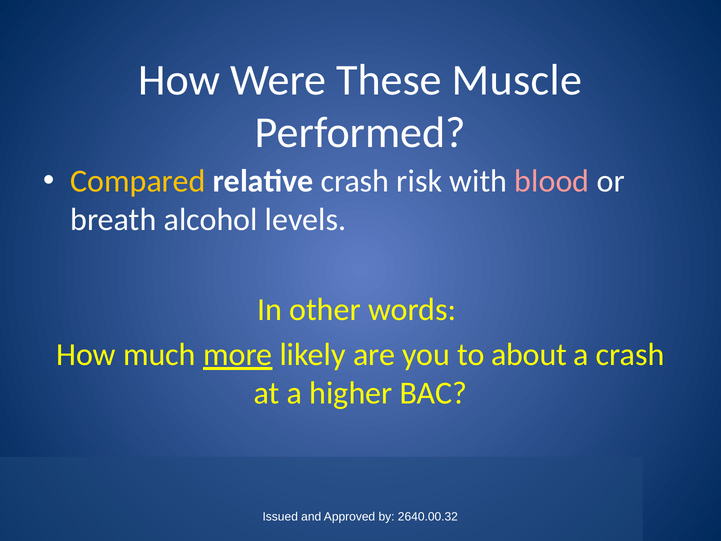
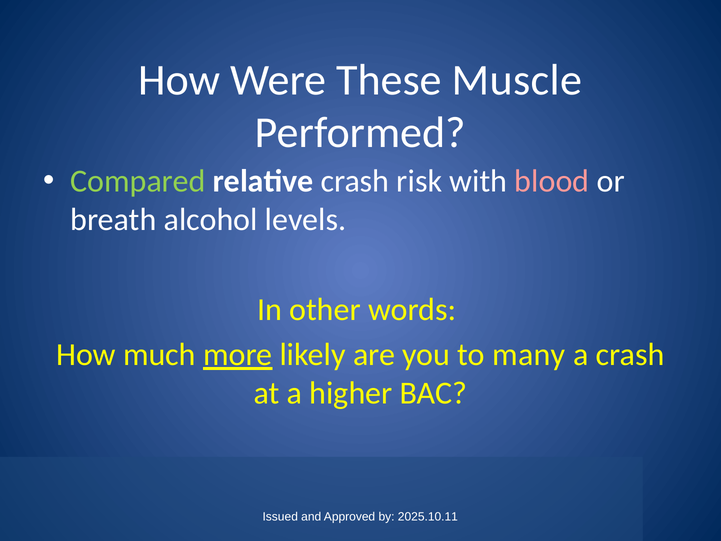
Compared colour: yellow -> light green
about: about -> many
2640.00.32: 2640.00.32 -> 2025.10.11
